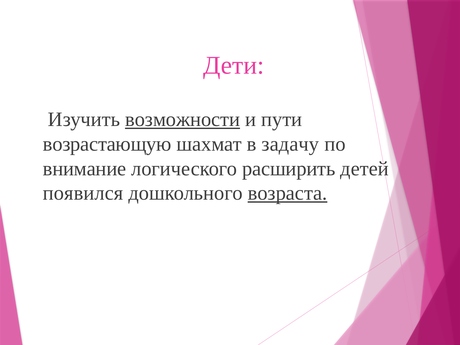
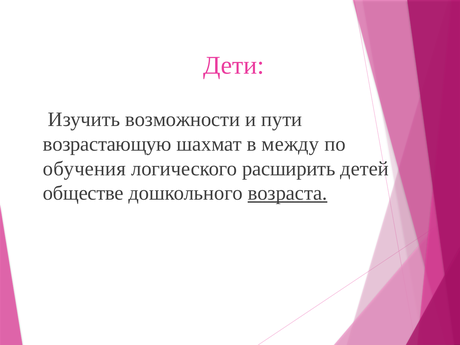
возможности underline: present -> none
задачу: задачу -> между
внимание: внимание -> обучения
появился: появился -> обществе
